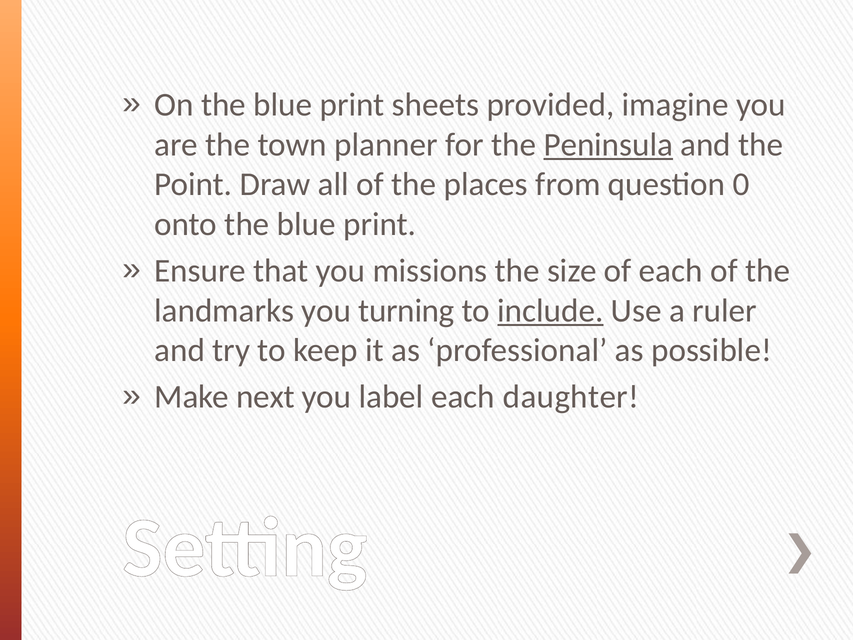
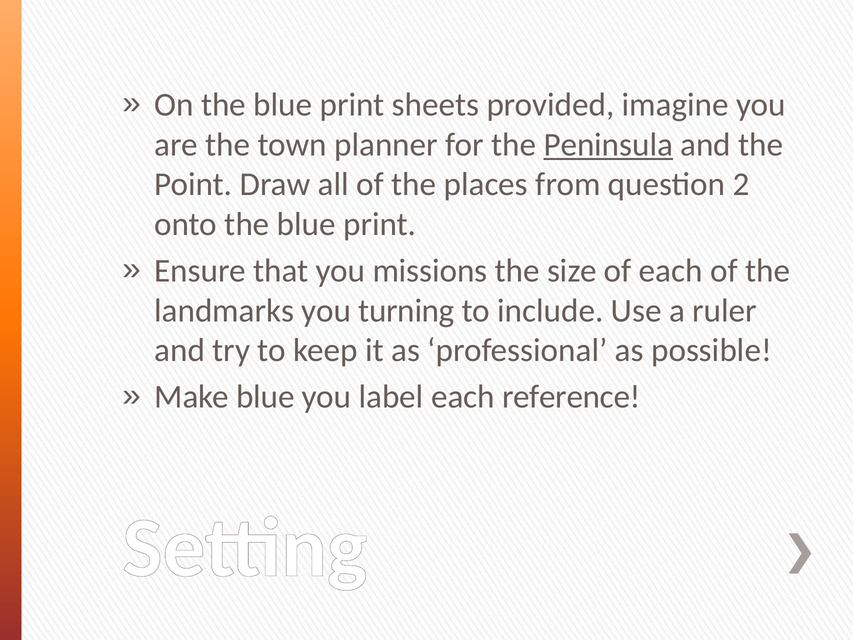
0: 0 -> 2
include underline: present -> none
Make next: next -> blue
daughter: daughter -> reference
